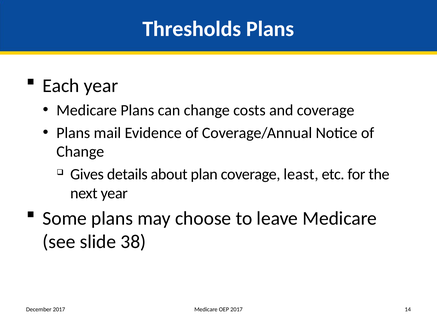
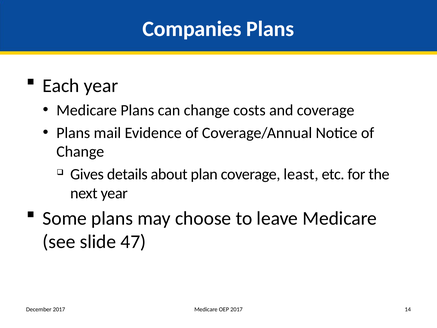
Thresholds: Thresholds -> Companies
38: 38 -> 47
